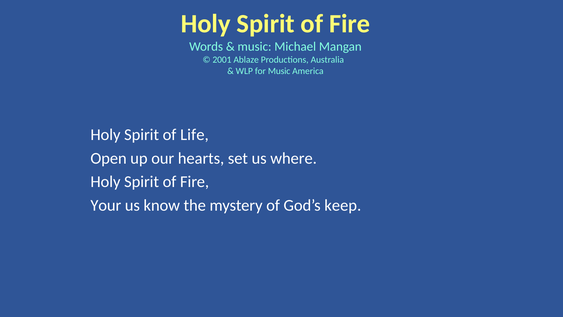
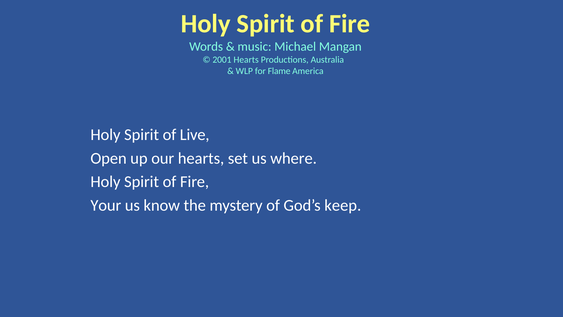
2001 Ablaze: Ablaze -> Hearts
for Music: Music -> Flame
Life: Life -> Live
